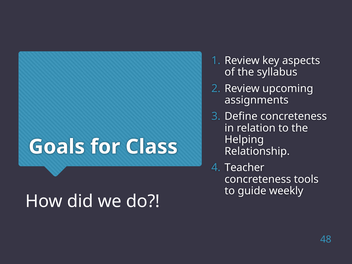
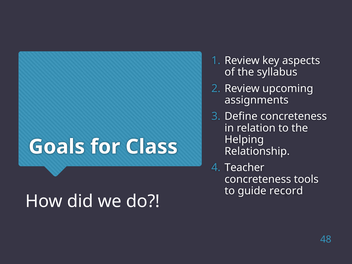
weekly: weekly -> record
